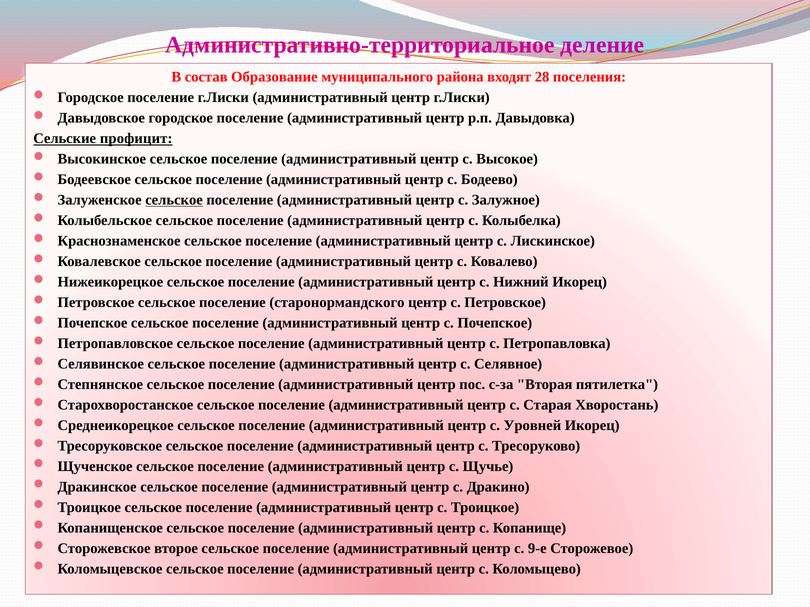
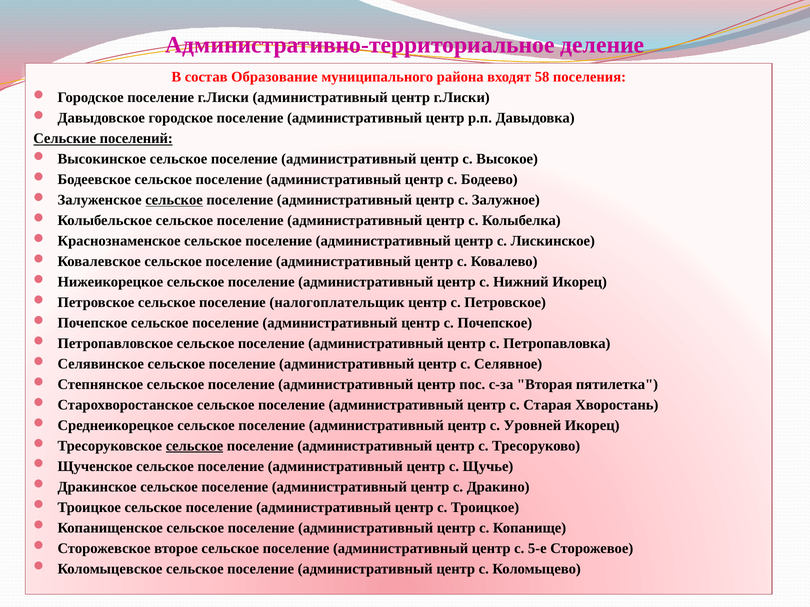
28: 28 -> 58
профицит: профицит -> поселений
старонормандского: старонормандского -> налогоплательщик
сельское at (194, 446) underline: none -> present
9-е: 9-е -> 5-е
